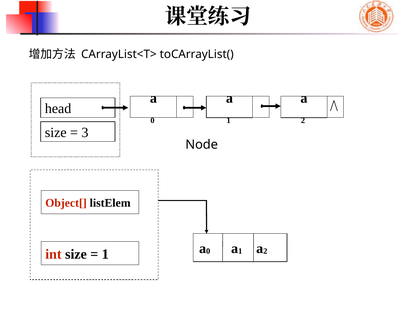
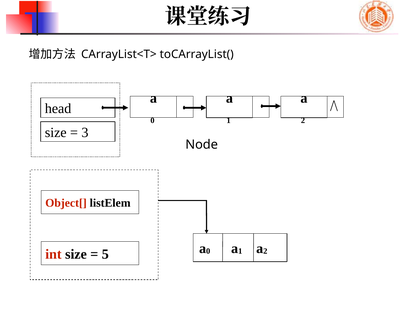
1 at (105, 254): 1 -> 5
